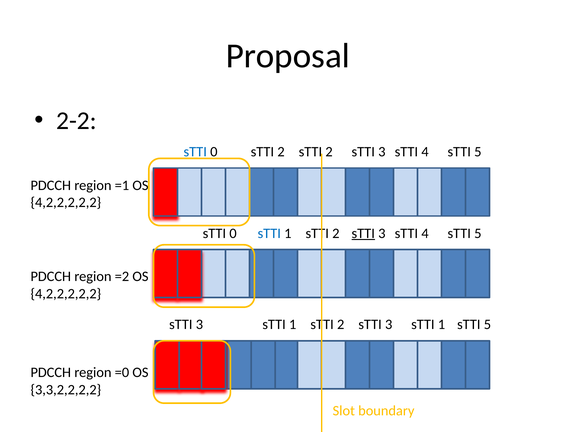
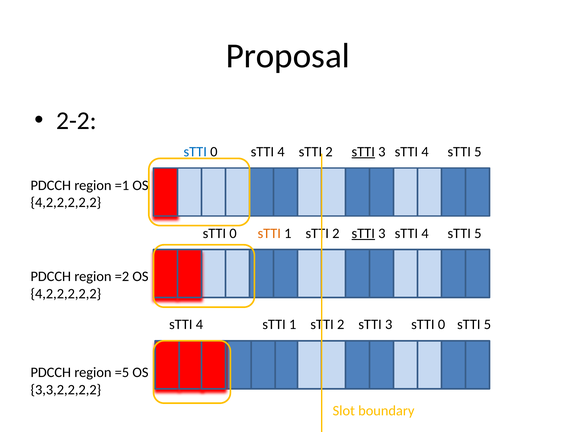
2 at (281, 152): 2 -> 4
sTTI at (363, 152) underline: none -> present
sTTI at (269, 233) colour: blue -> orange
3 at (199, 324): 3 -> 4
3 sTTI 1: 1 -> 0
=0: =0 -> =5
